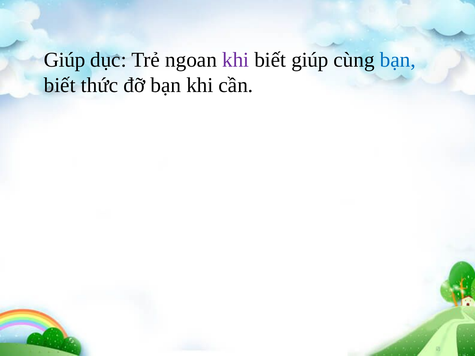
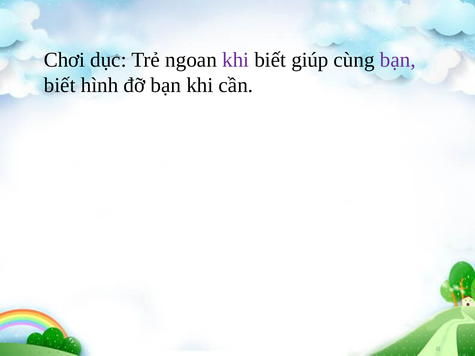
Giúp at (65, 60): Giúp -> Chơi
bạn at (398, 60) colour: blue -> purple
thức: thức -> hình
